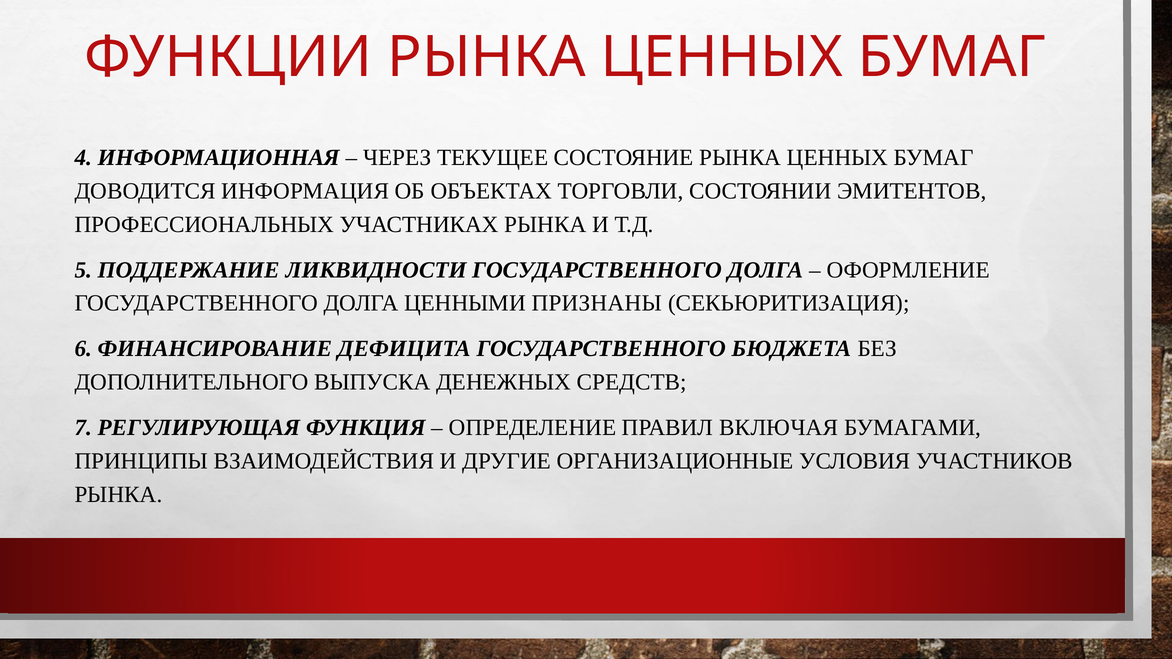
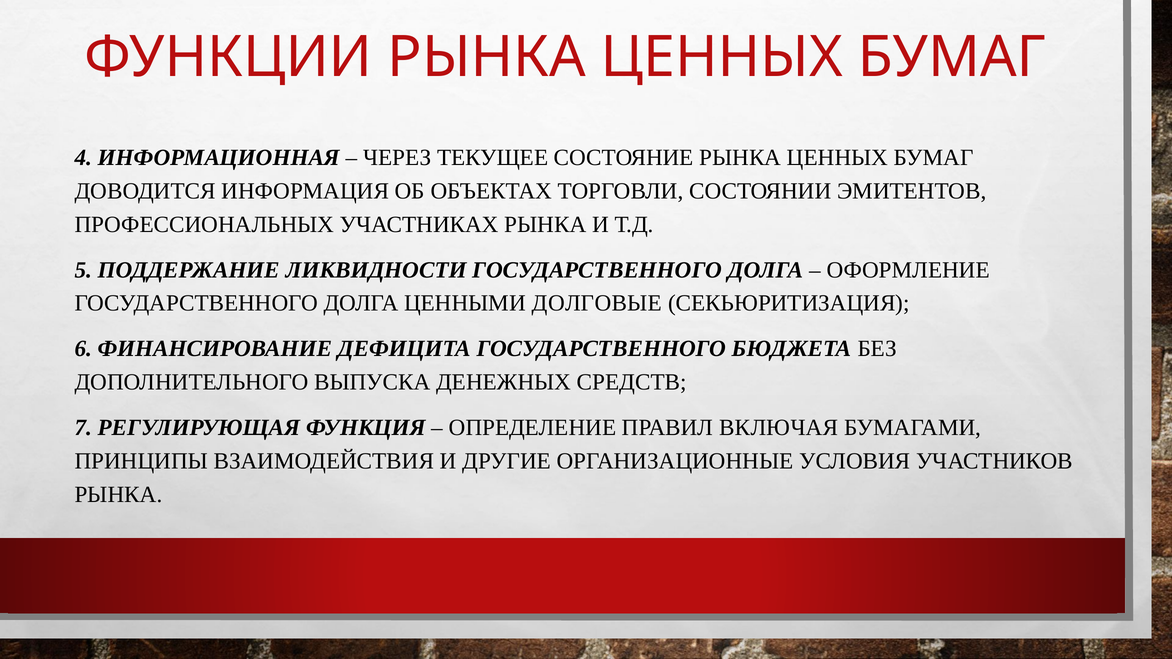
ПРИЗНАНЫ: ПРИЗНАНЫ -> ДОЛГОВЫЕ
